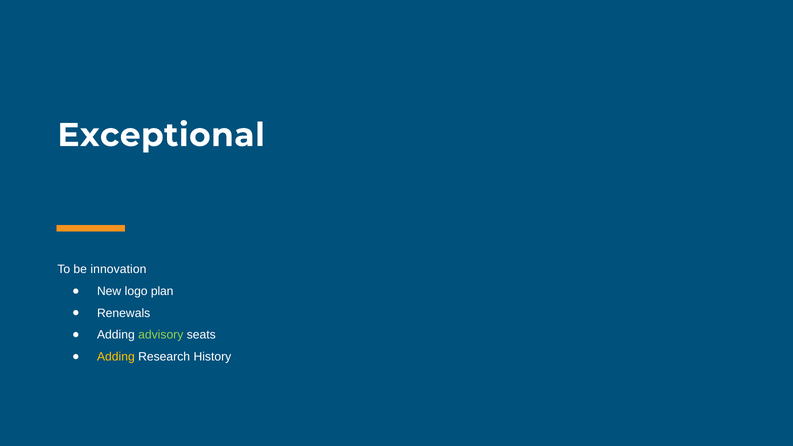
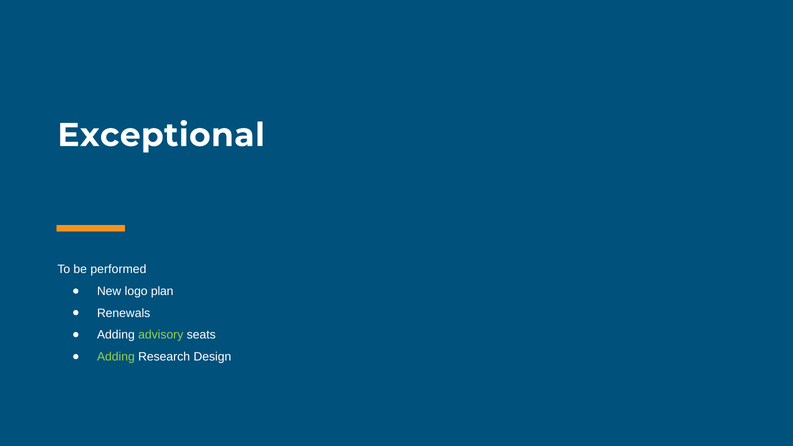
innovation: innovation -> performed
Adding at (116, 357) colour: yellow -> light green
History: History -> Design
